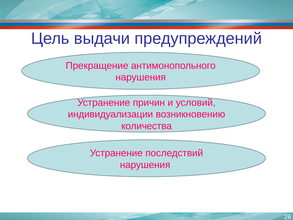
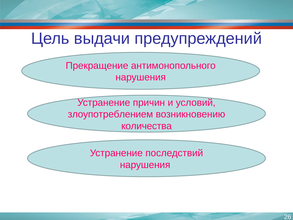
индивидуализации: индивидуализации -> злоупотреблением
